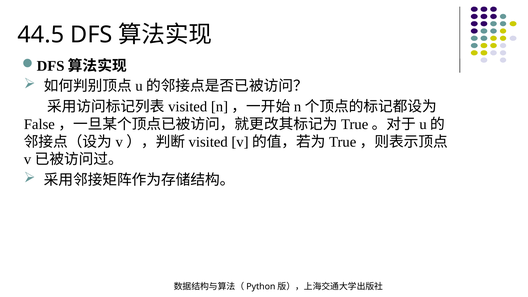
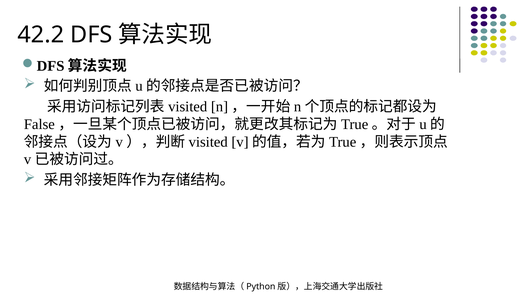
44.5: 44.5 -> 42.2
